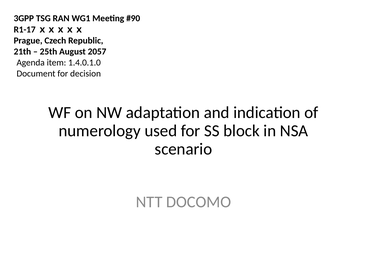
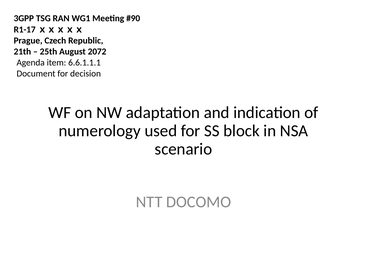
2057: 2057 -> 2072
1.4.0.1.0: 1.4.0.1.0 -> 6.6.1.1.1
